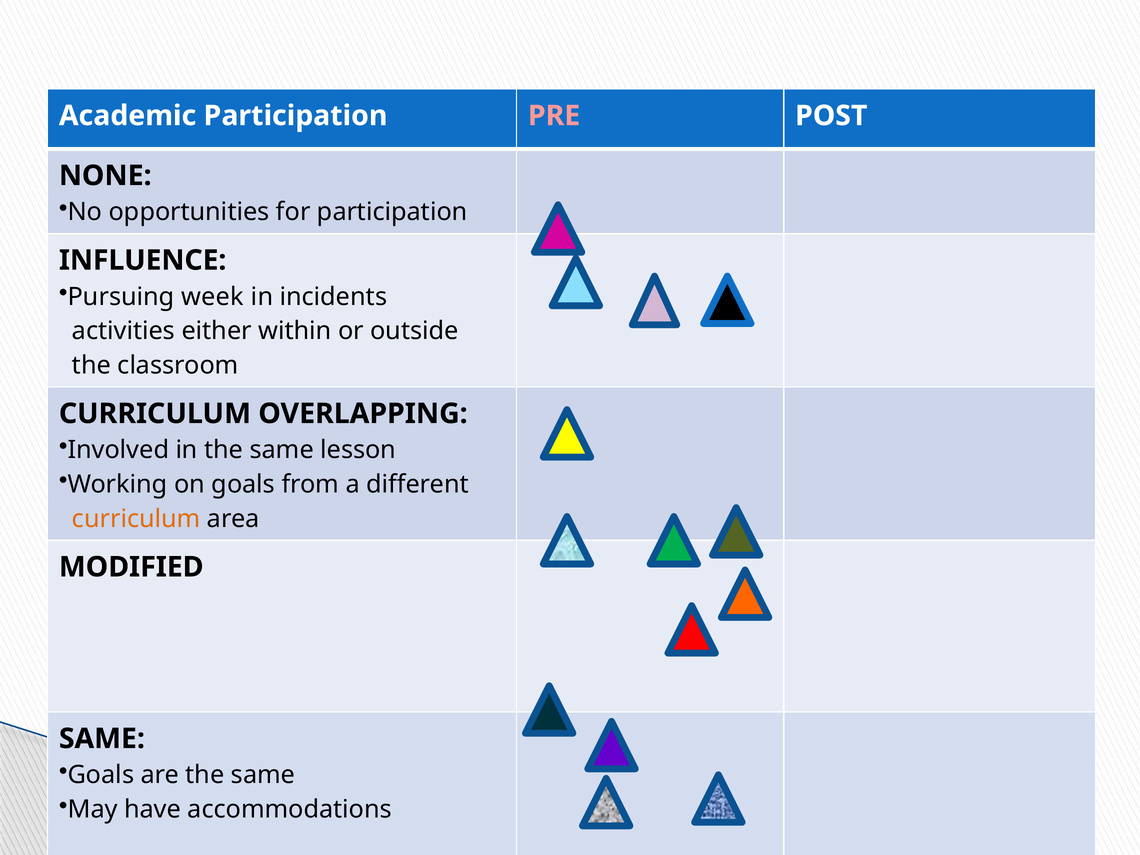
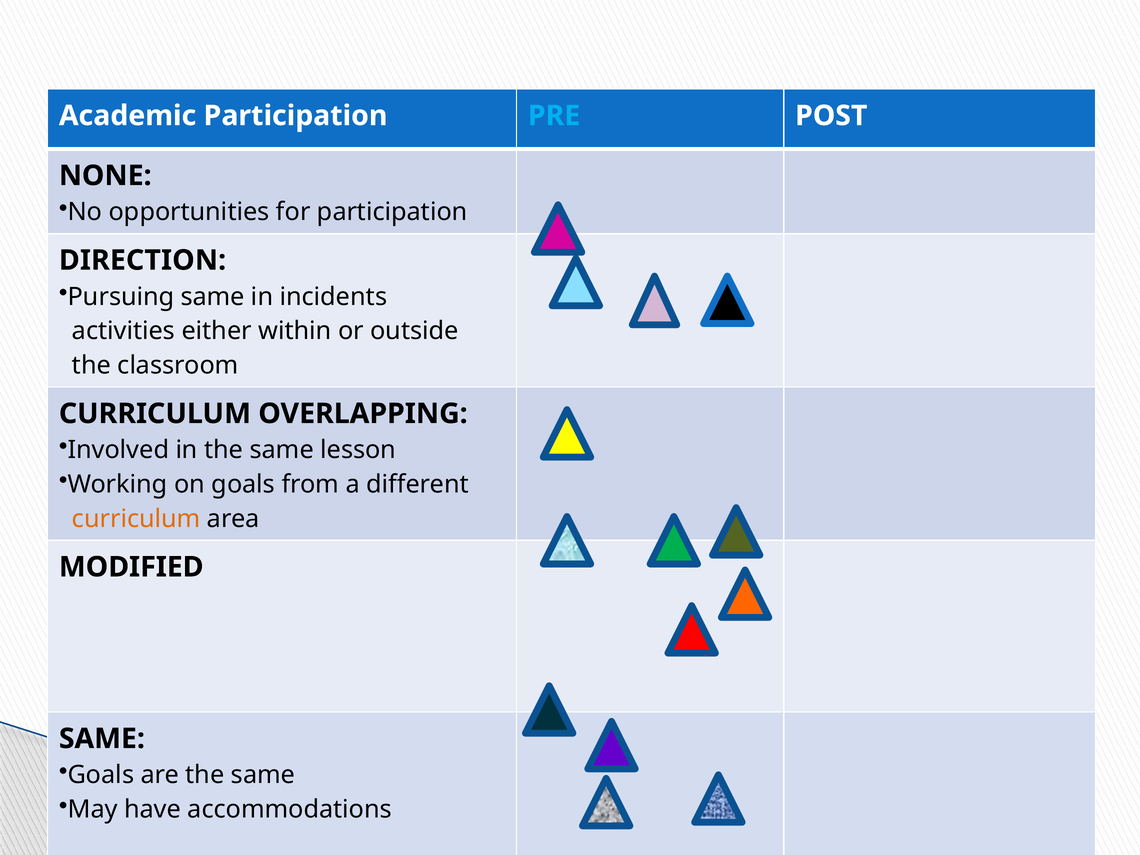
PRE colour: pink -> light blue
INFLUENCE: INFLUENCE -> DIRECTION
Pursuing week: week -> same
